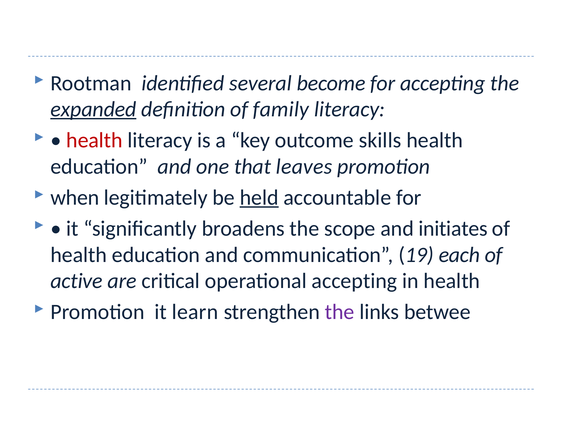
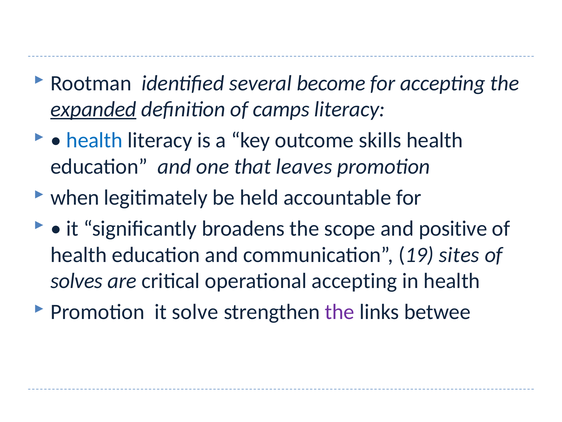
family: family -> camps
health at (94, 140) colour: red -> blue
held underline: present -> none
initiates: initiates -> positive
each: each -> sites
active: active -> solves
learn: learn -> solve
